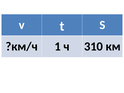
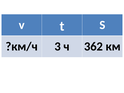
1: 1 -> 3
310: 310 -> 362
